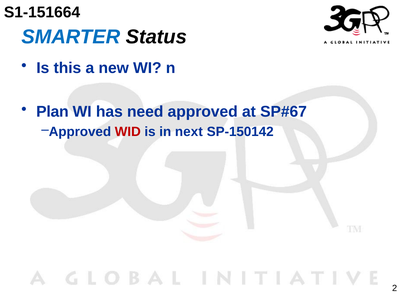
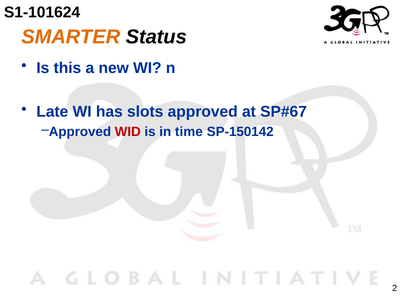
S1-151664: S1-151664 -> S1-101624
SMARTER colour: blue -> orange
Plan: Plan -> Late
need: need -> slots
next: next -> time
